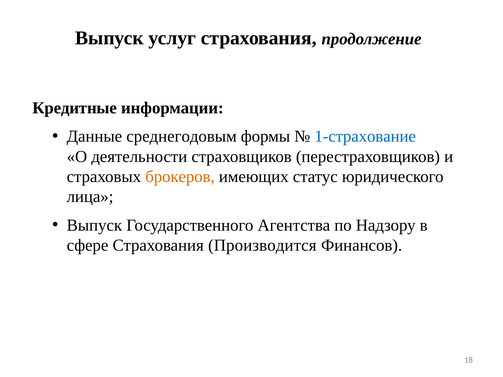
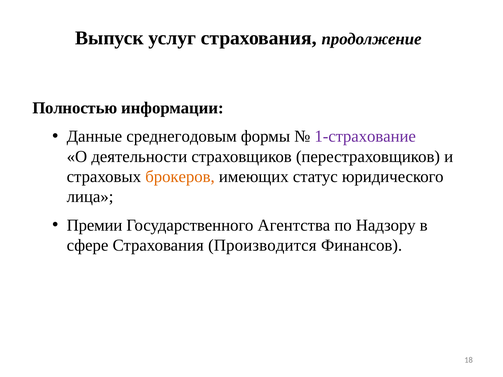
Кредитные: Кредитные -> Полностью
1-страхование colour: blue -> purple
Выпуск at (94, 225): Выпуск -> Премии
